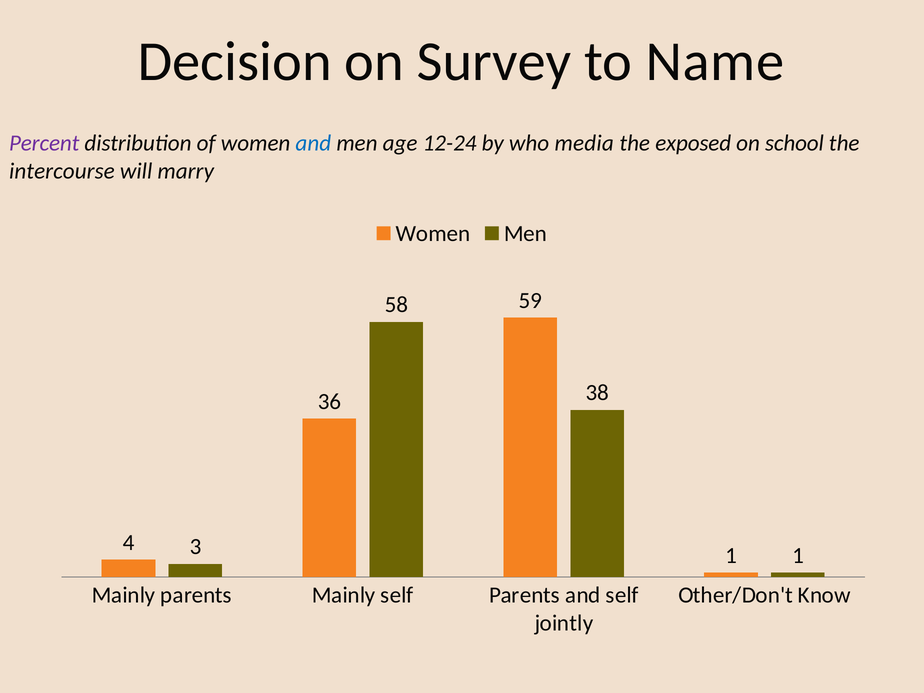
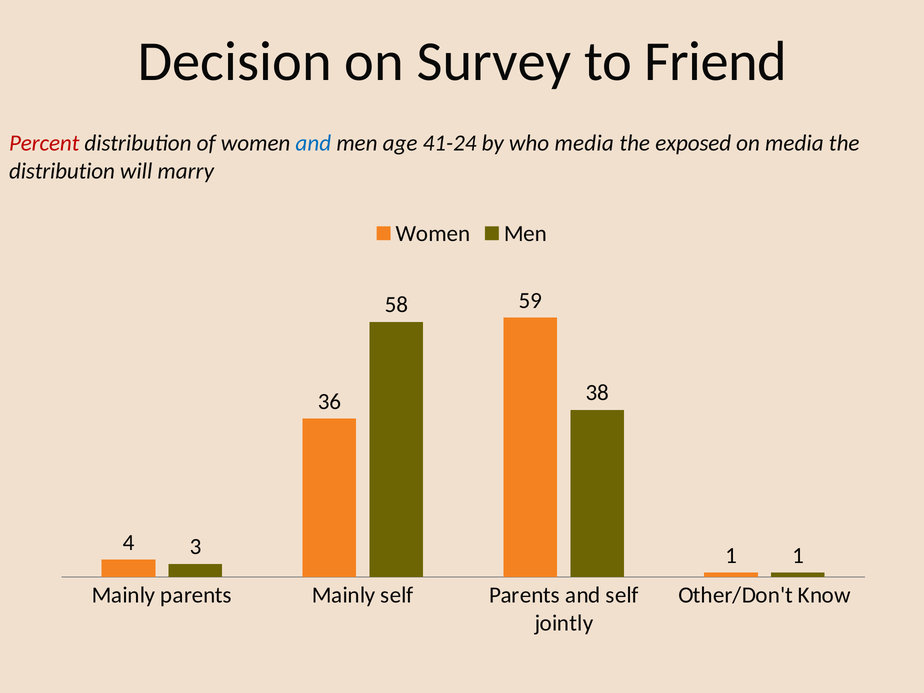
Name: Name -> Friend
Percent colour: purple -> red
12-24: 12-24 -> 41-24
on school: school -> media
intercourse at (62, 171): intercourse -> distribution
